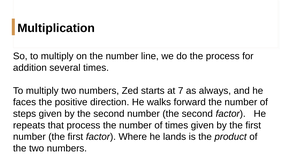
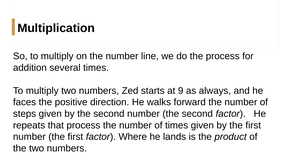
7: 7 -> 9
